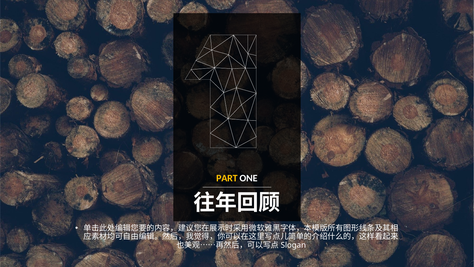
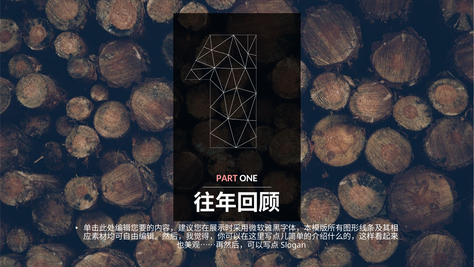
PART colour: yellow -> pink
